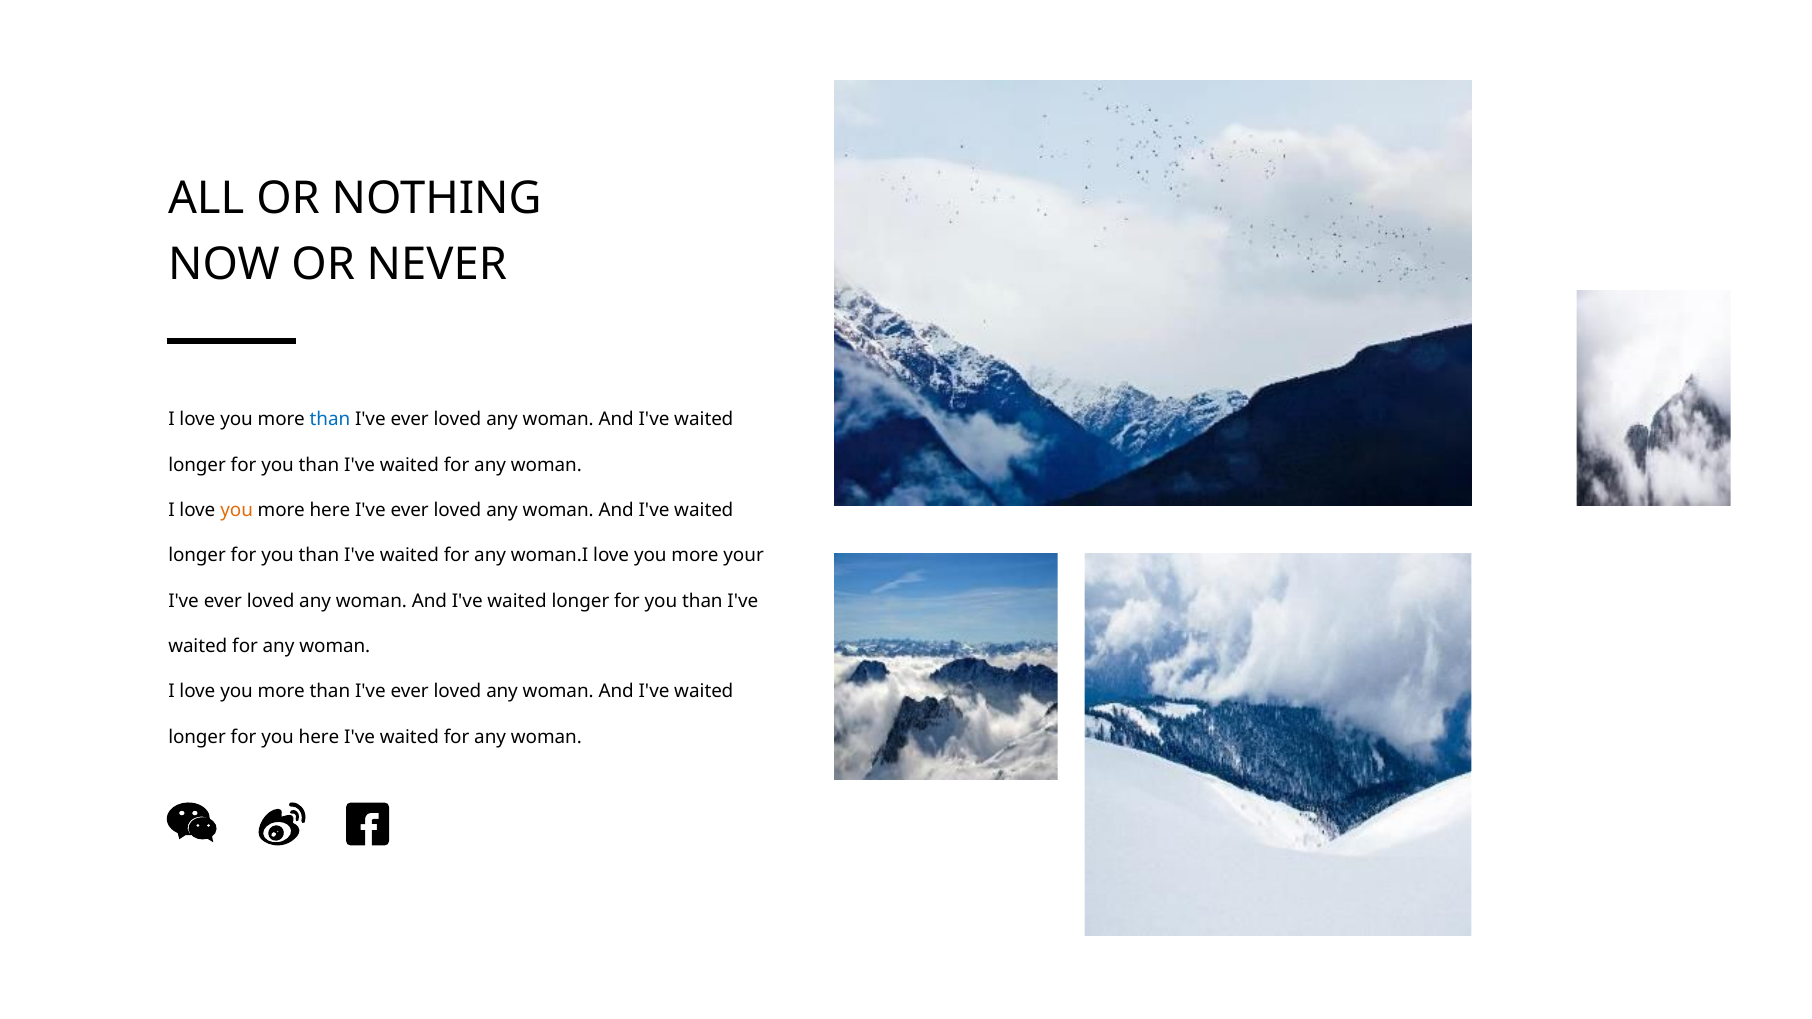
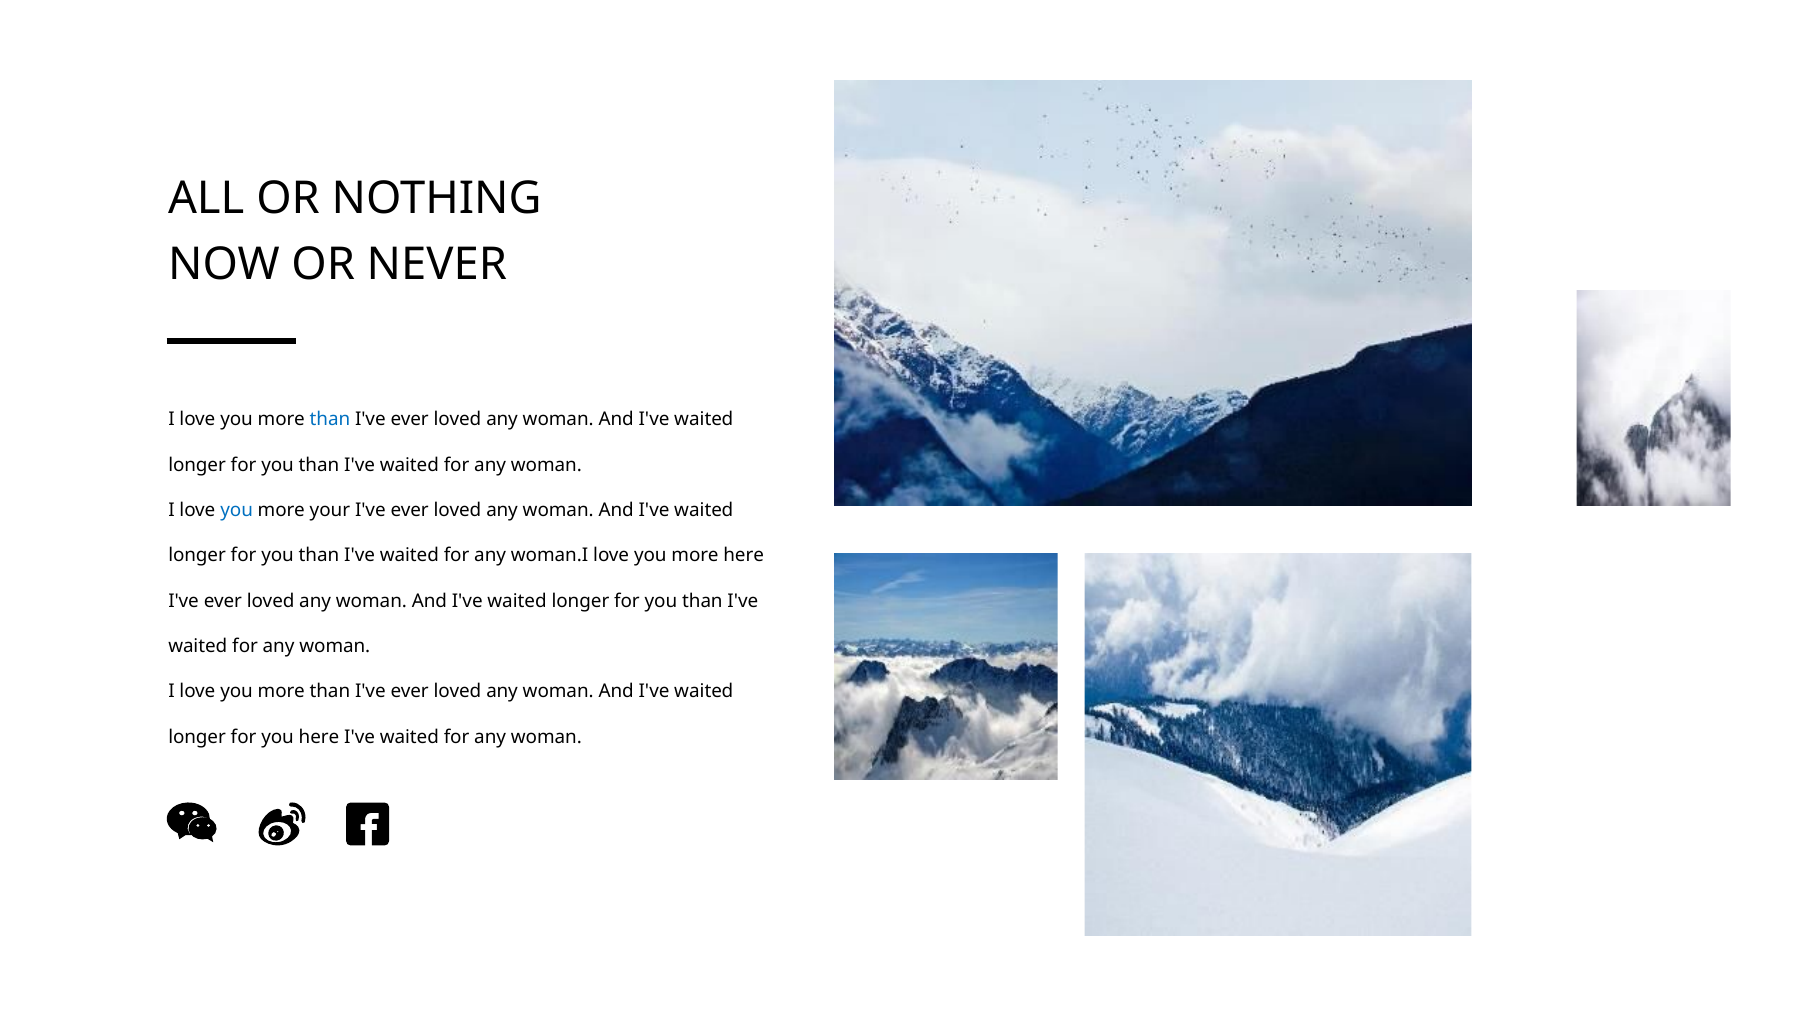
you at (237, 510) colour: orange -> blue
more here: here -> your
more your: your -> here
